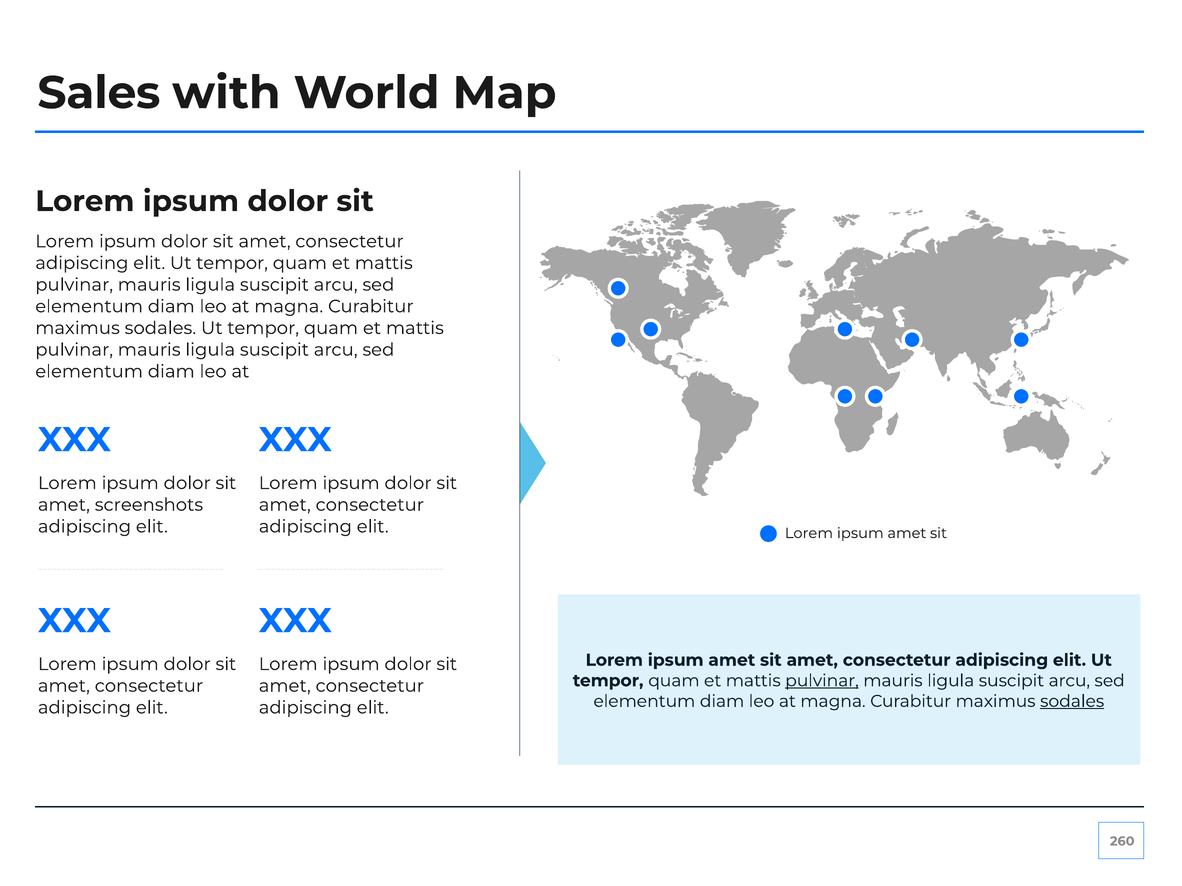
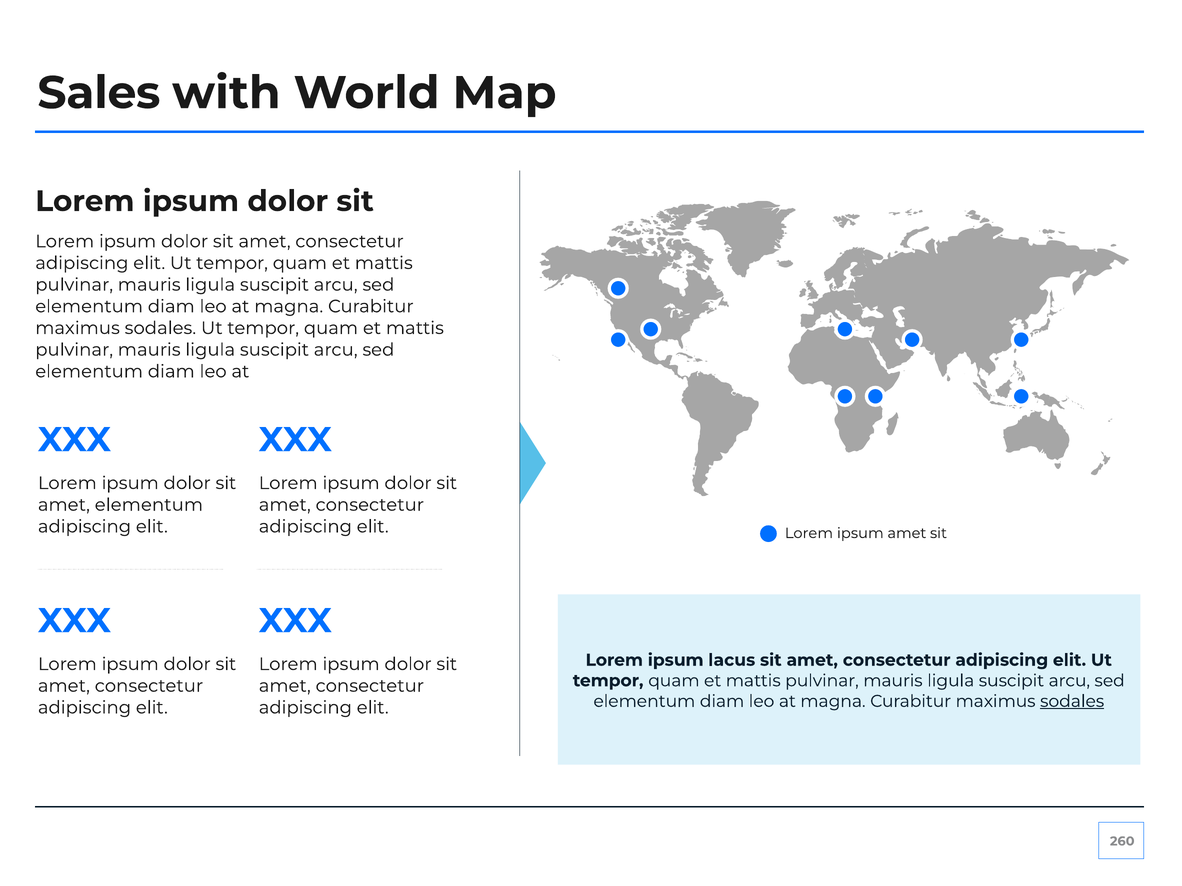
amet screenshots: screenshots -> elementum
amet at (732, 660): amet -> lacus
pulvinar at (822, 681) underline: present -> none
